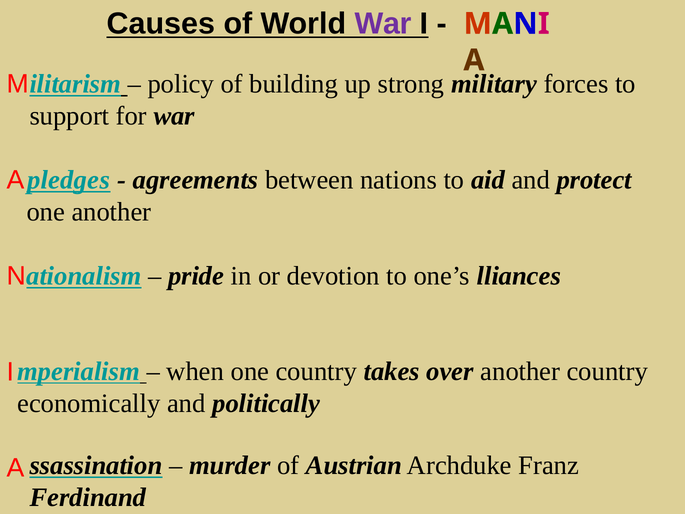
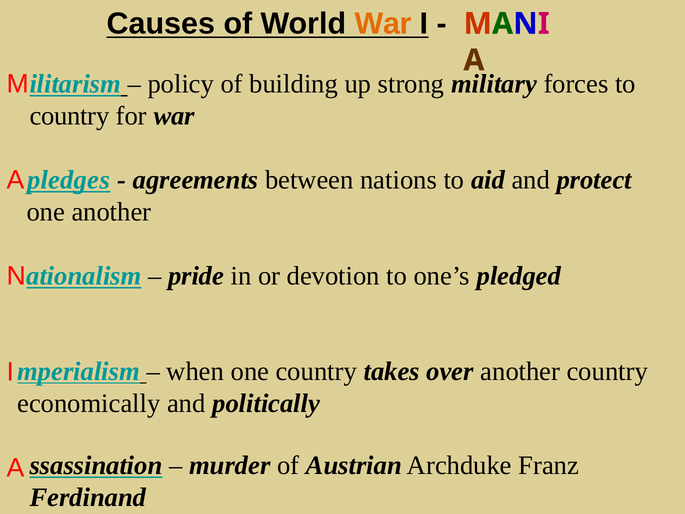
War at (383, 24) colour: purple -> orange
support at (69, 116): support -> country
lliances: lliances -> pledged
